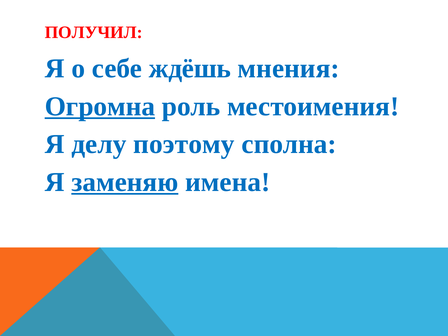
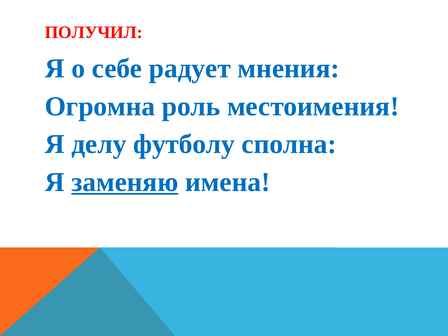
ждёшь: ждёшь -> радует
Огромна underline: present -> none
поэтому: поэтому -> футболу
